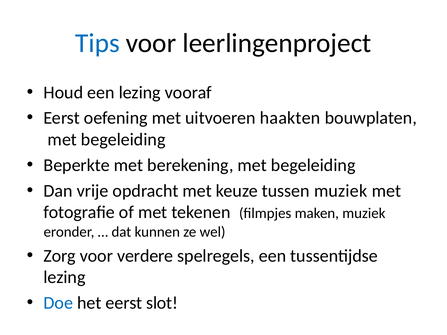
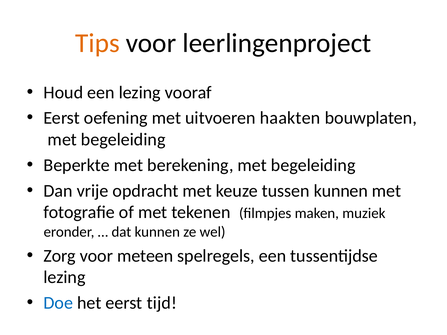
Tips colour: blue -> orange
tussen muziek: muziek -> kunnen
verdere: verdere -> meteen
slot: slot -> tijd
